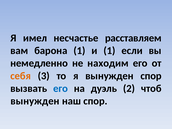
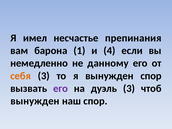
расставляем: расставляем -> препинания
и 1: 1 -> 4
находим: находим -> данному
его at (61, 88) colour: blue -> purple
дуэль 2: 2 -> 3
